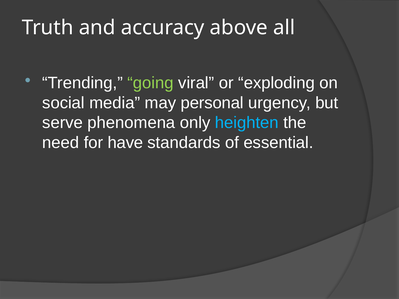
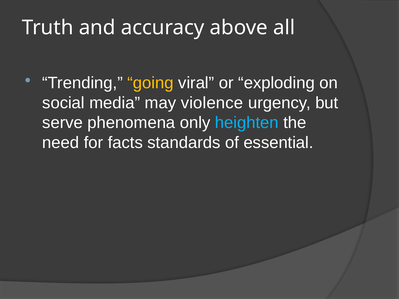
going colour: light green -> yellow
personal: personal -> violence
have: have -> facts
